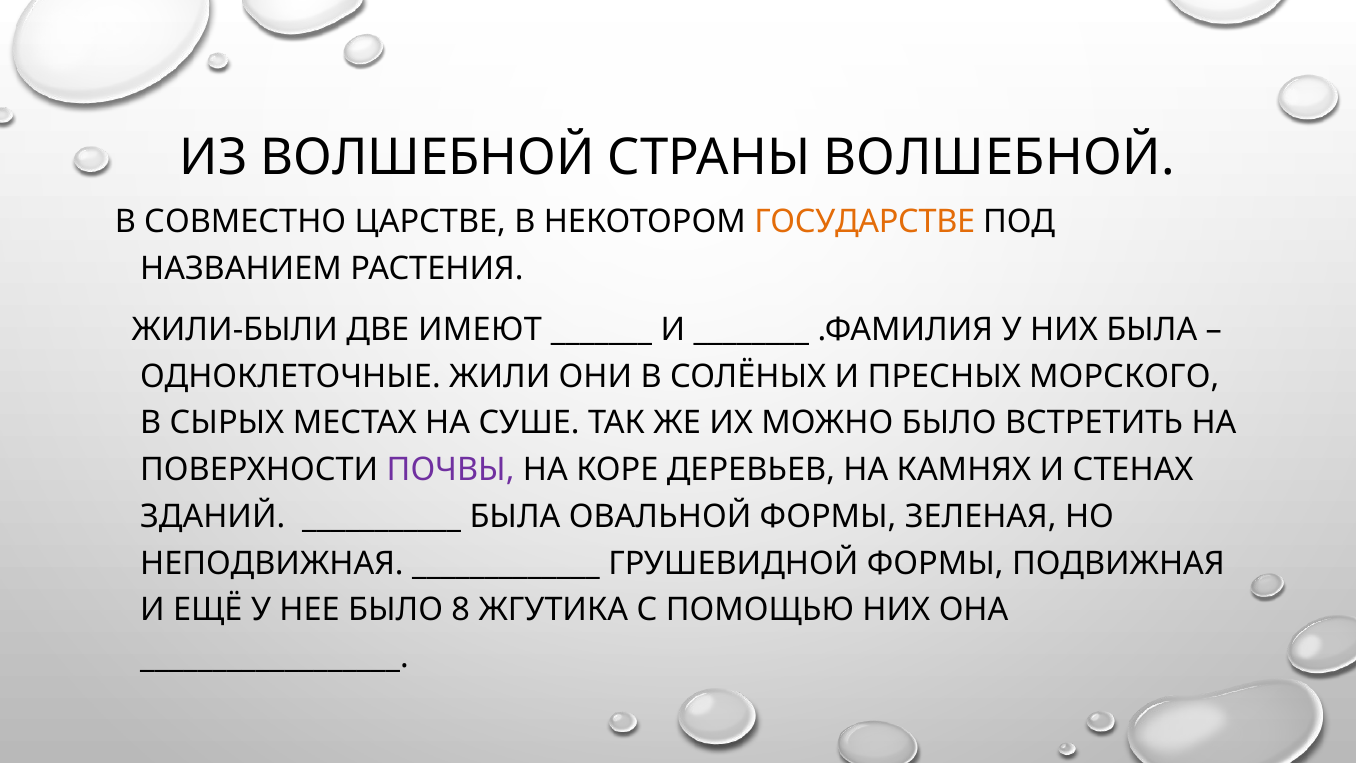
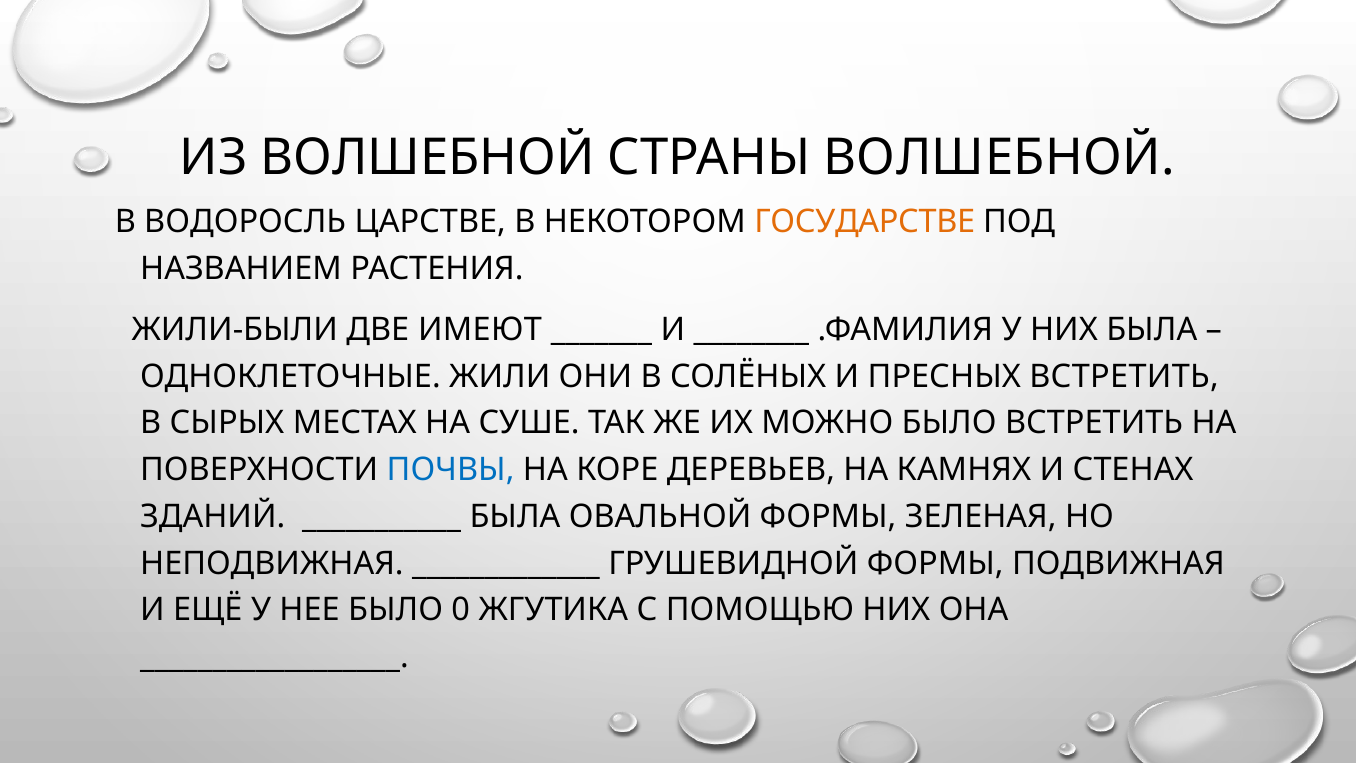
СОВМЕСТНО: СОВМЕСТНО -> ВОДОРОСЛЬ
ПРЕСНЫХ МОРСКОГО: МОРСКОГО -> ВСТРЕТИТЬ
ПОЧВЫ colour: purple -> blue
8: 8 -> 0
